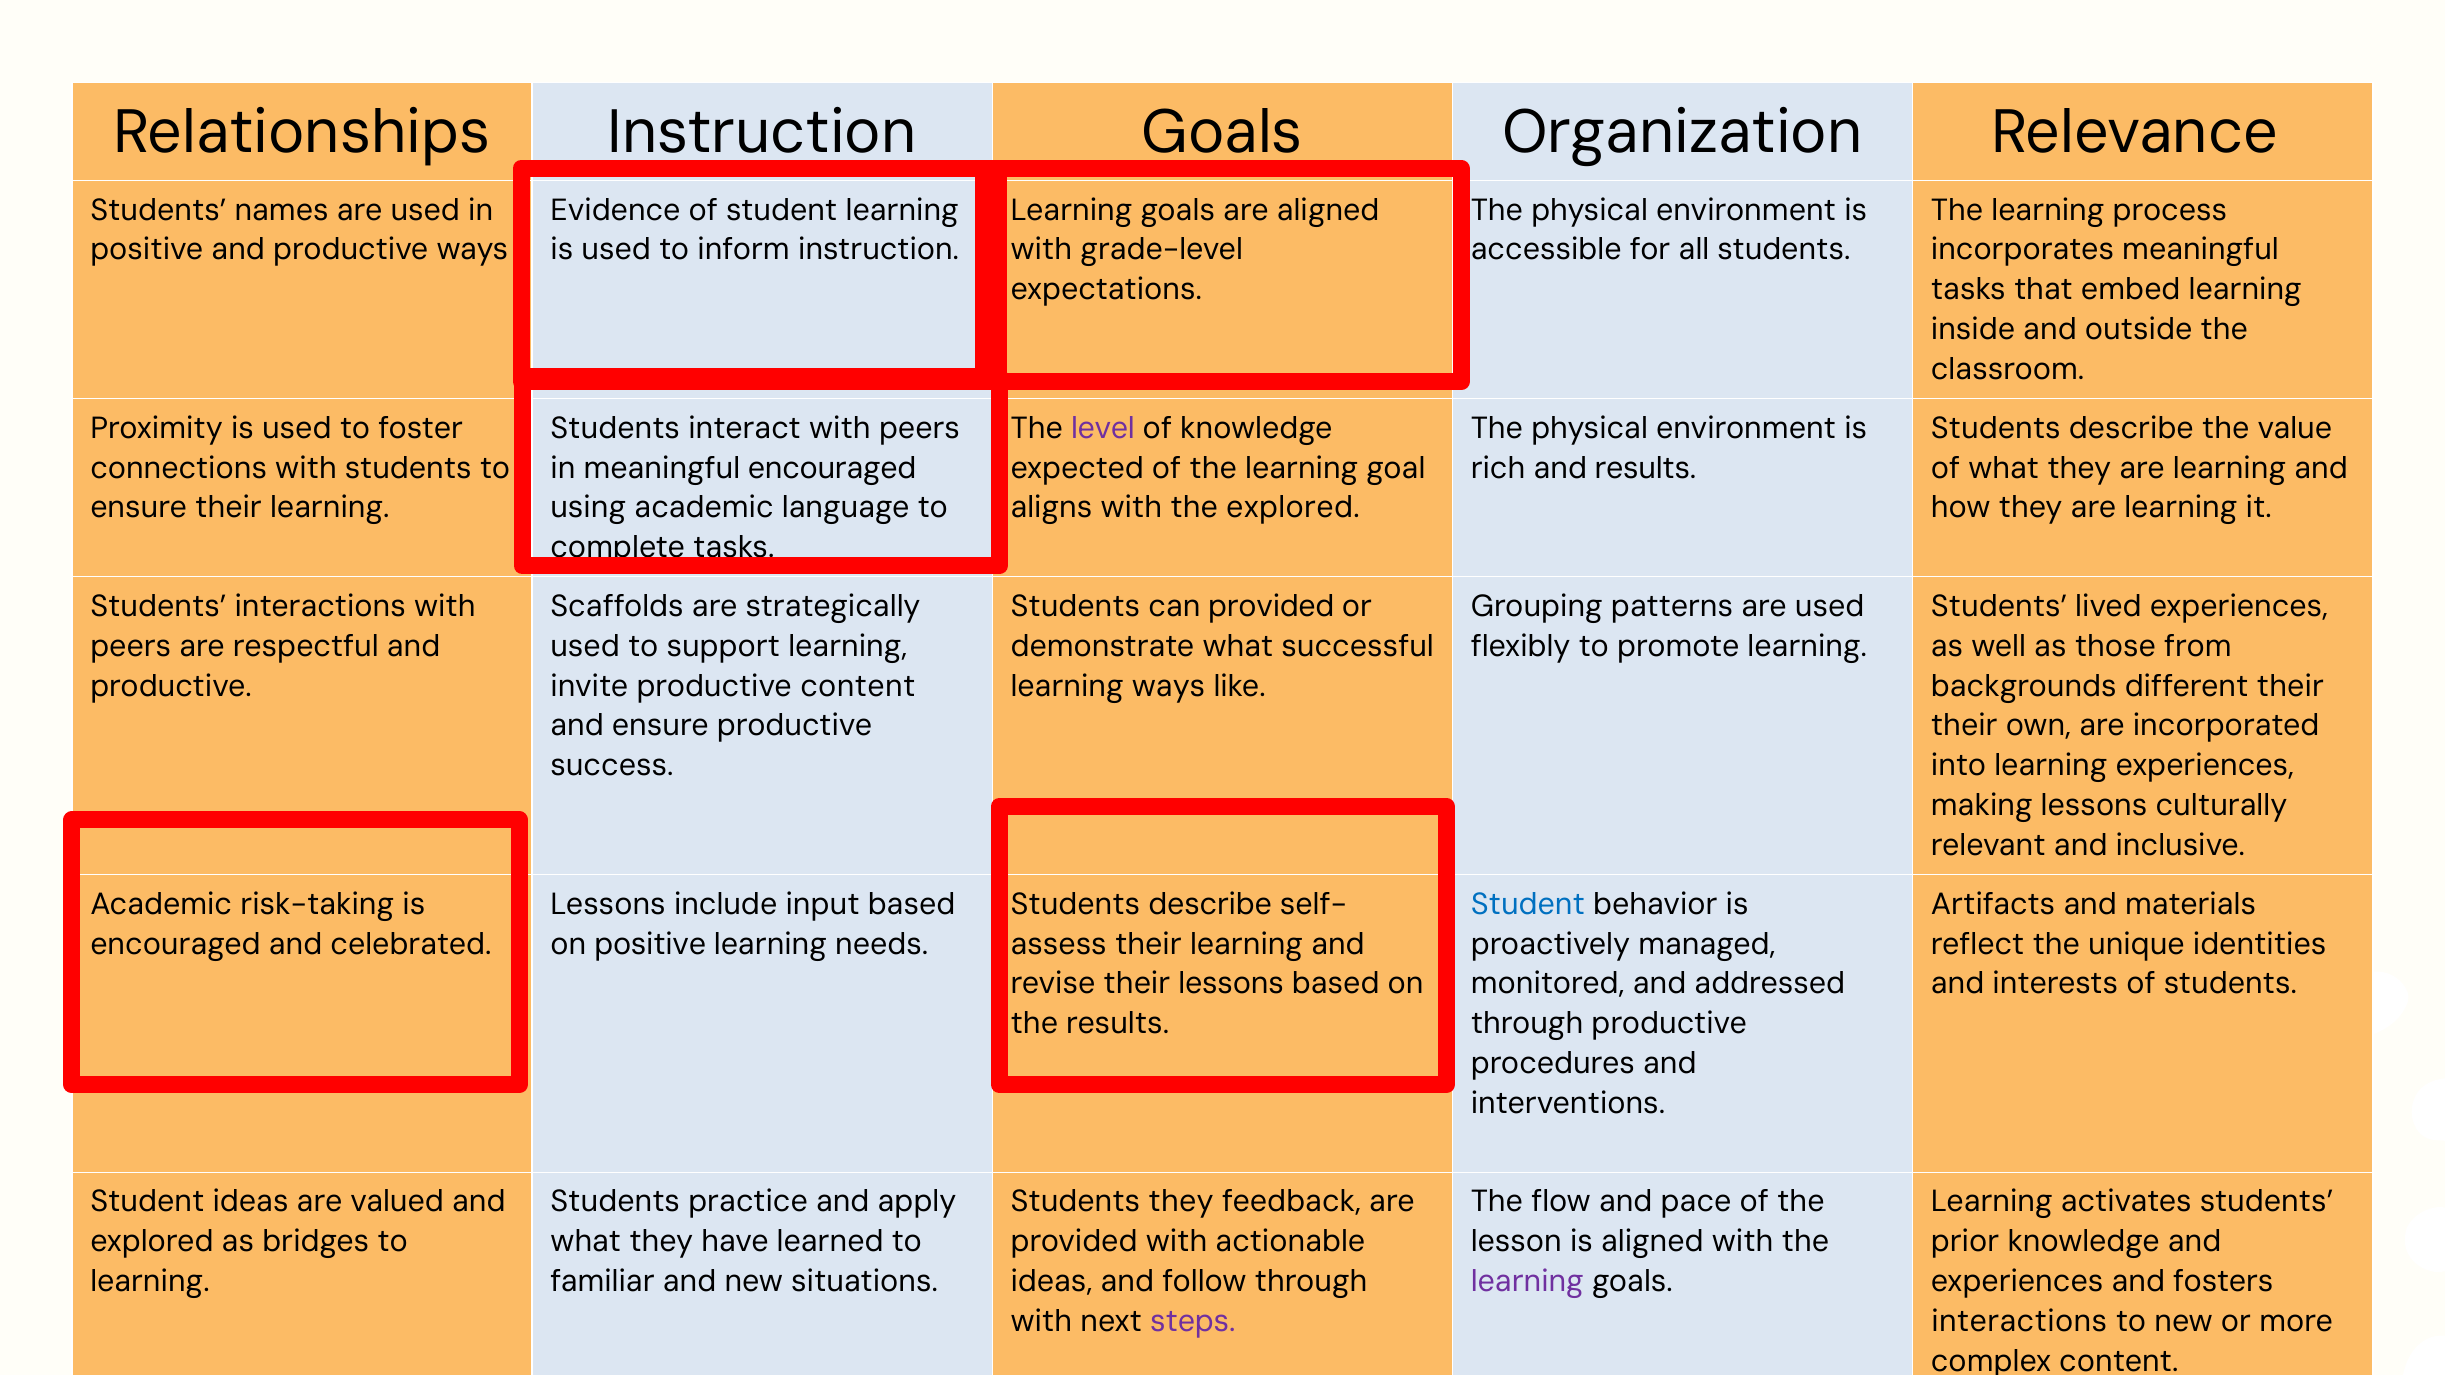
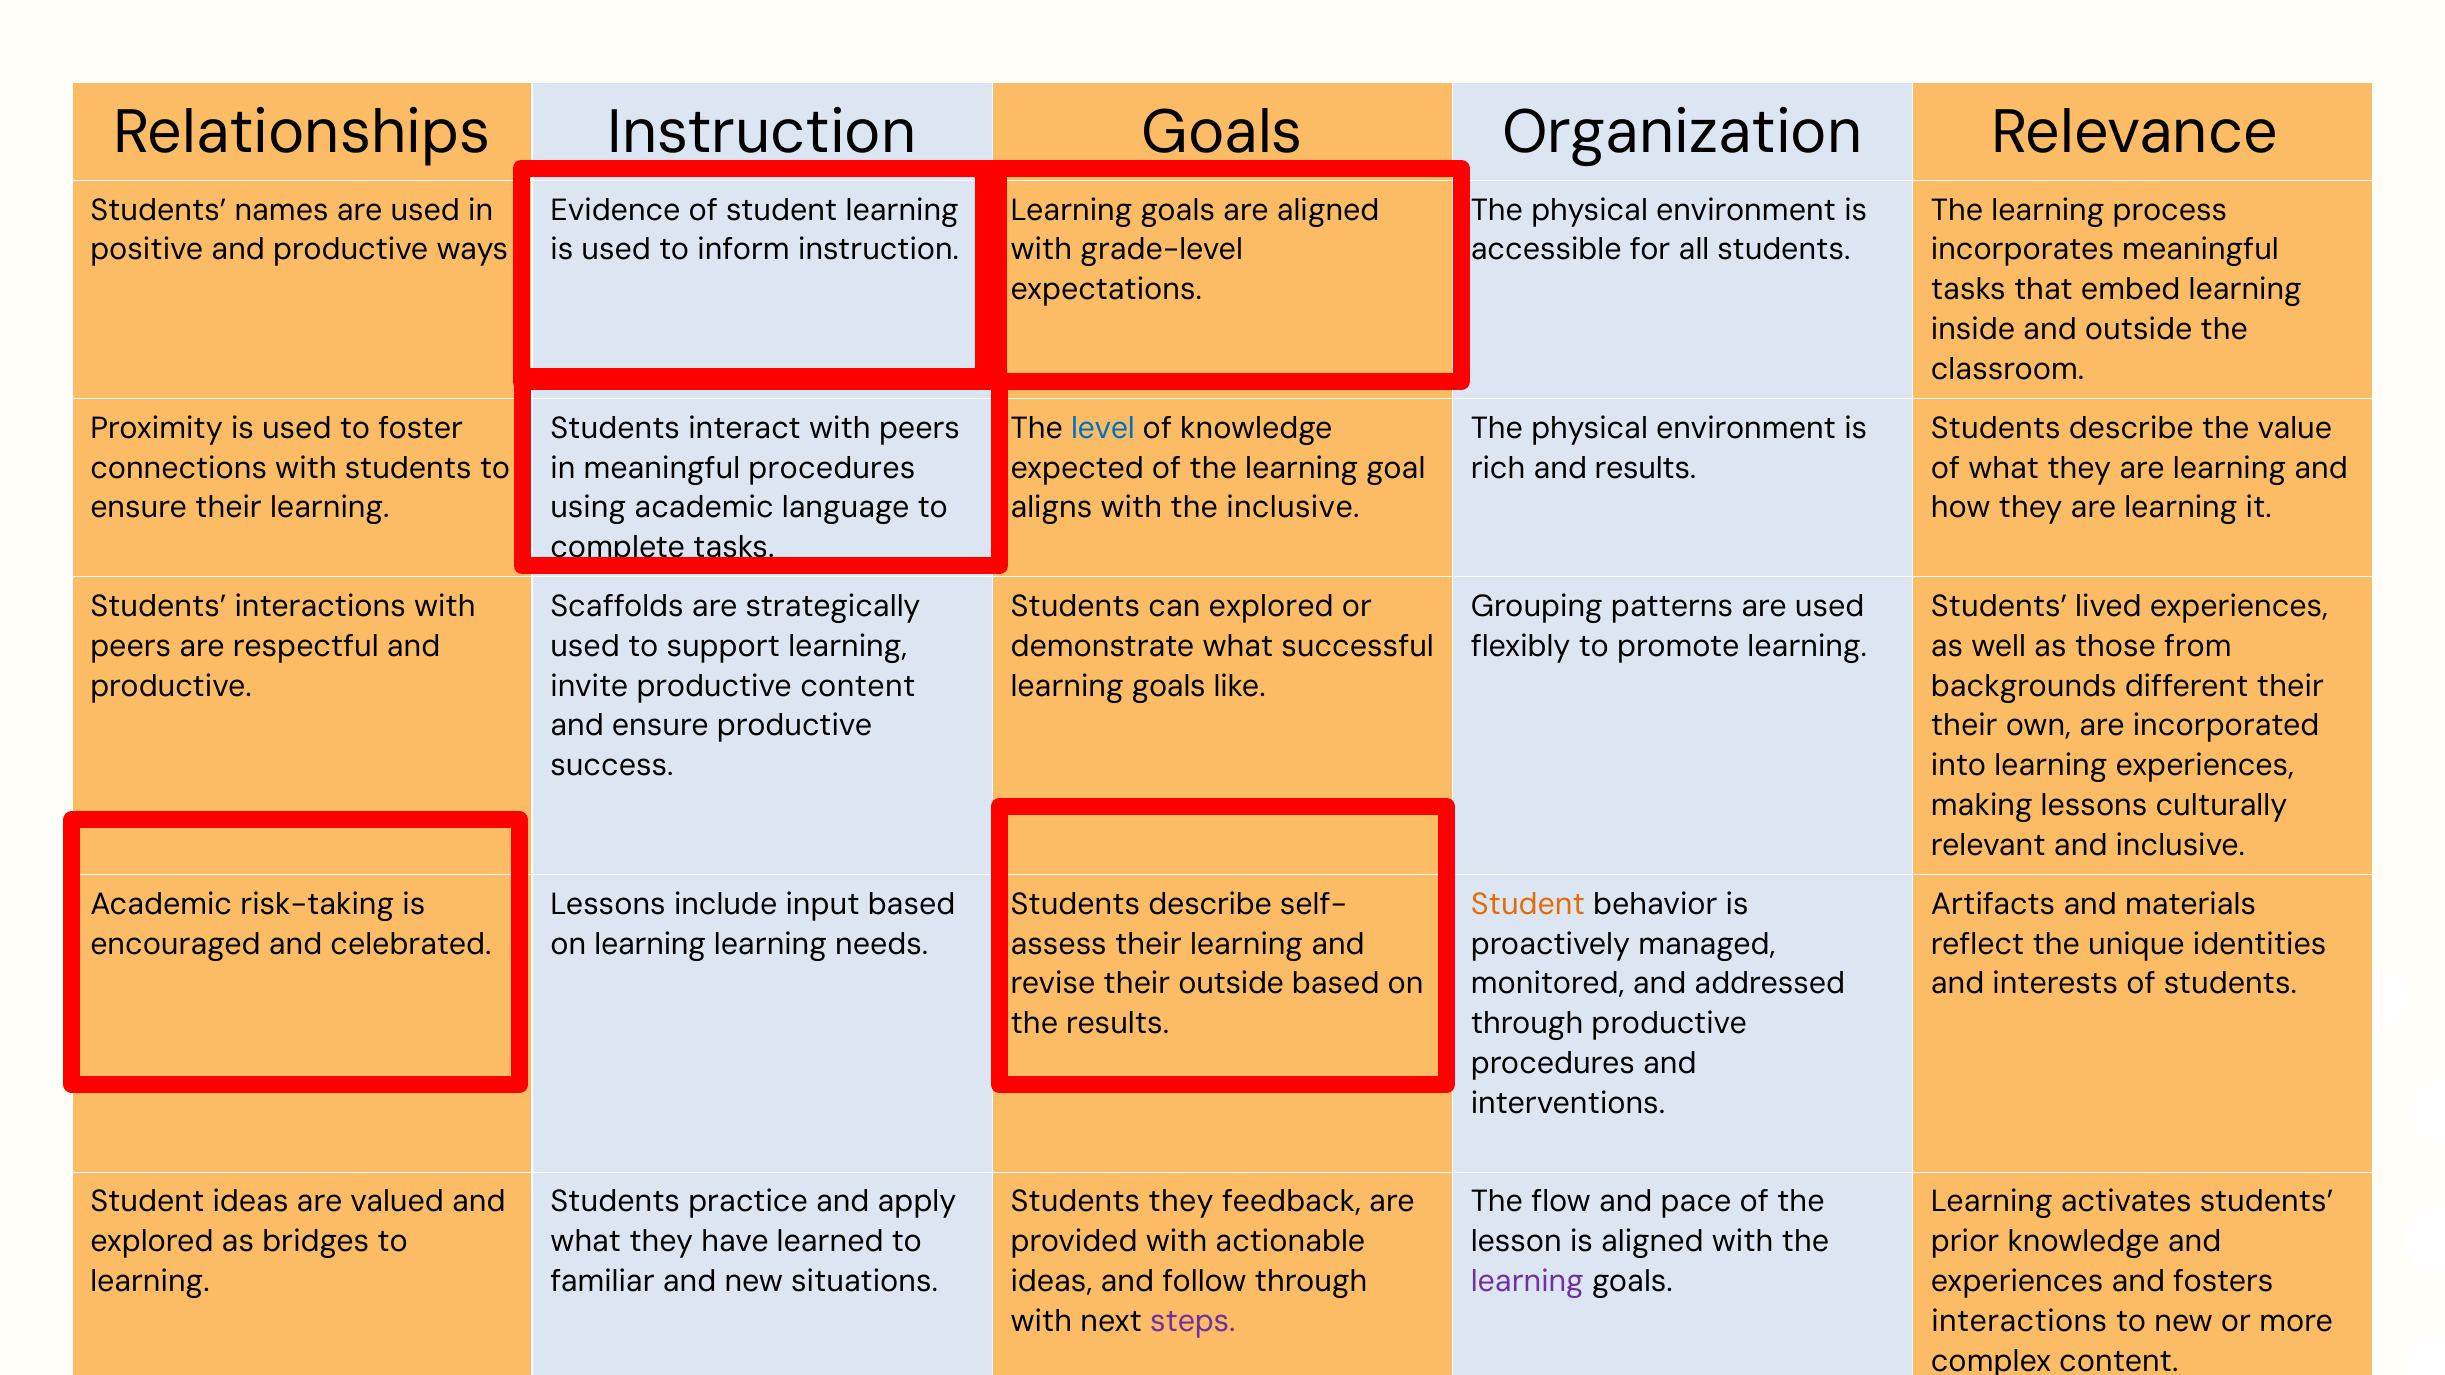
level colour: purple -> blue
meaningful encouraged: encouraged -> procedures
the explored: explored -> inclusive
can provided: provided -> explored
ways at (1169, 686): ways -> goals
Student at (1528, 904) colour: blue -> orange
on positive: positive -> learning
their lessons: lessons -> outside
